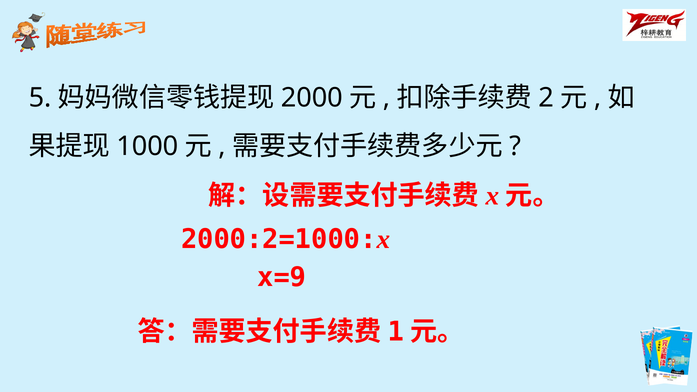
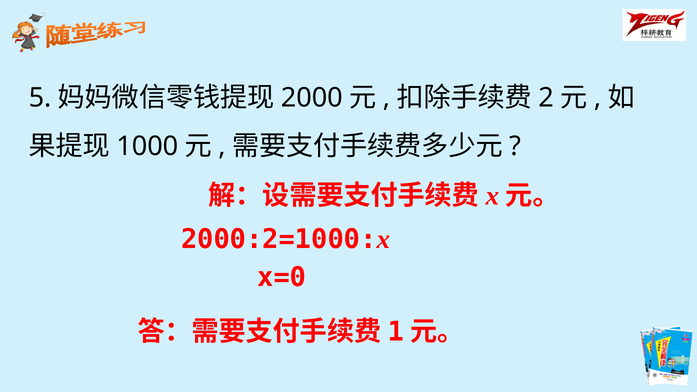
x=9: x=9 -> x=0
